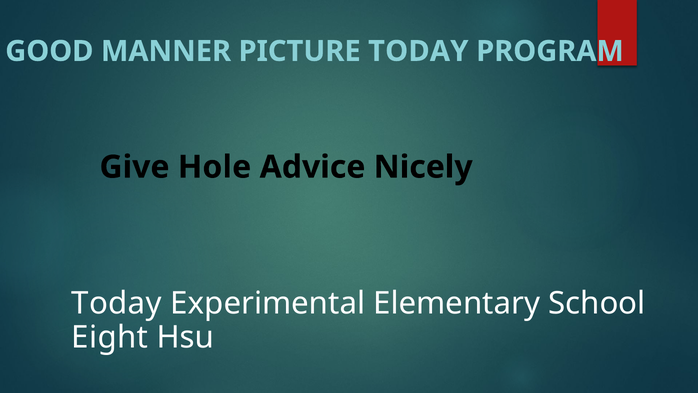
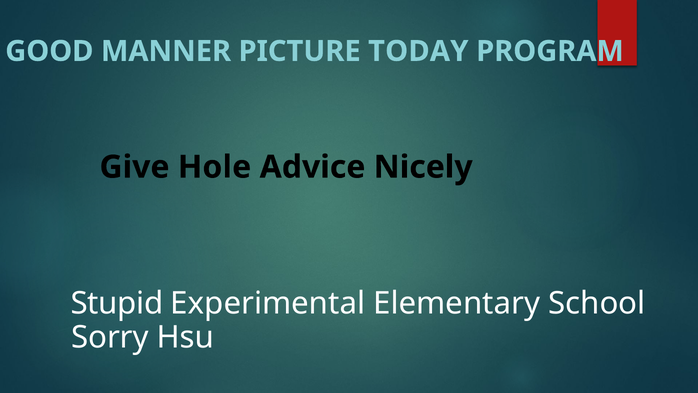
Today at (117, 303): Today -> Stupid
Eight: Eight -> Sorry
